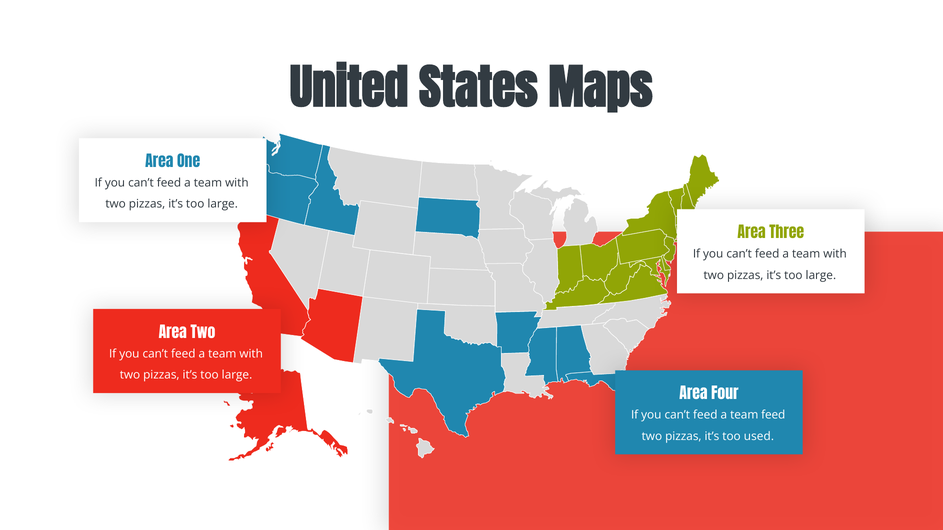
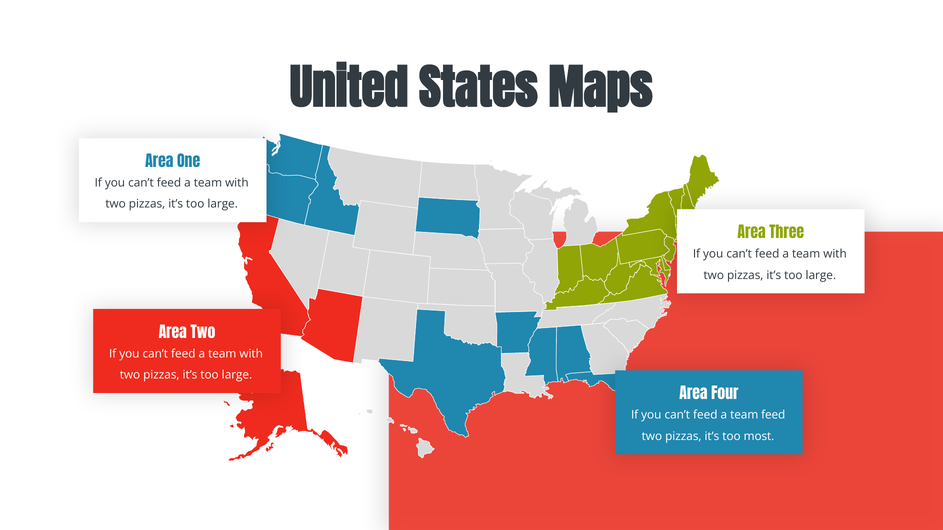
used: used -> most
